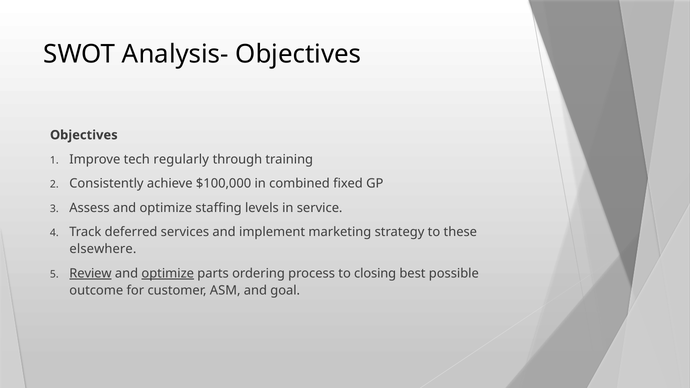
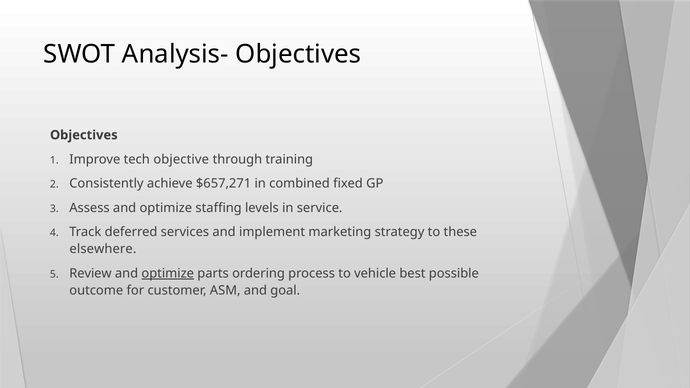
regularly: regularly -> objective
$100,000: $100,000 -> $657,271
Review underline: present -> none
closing: closing -> vehicle
